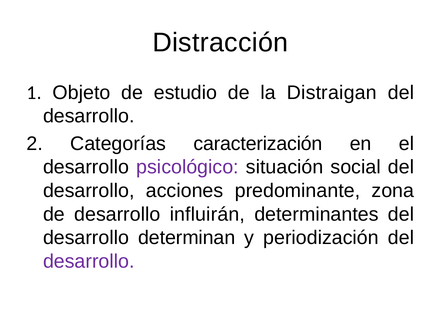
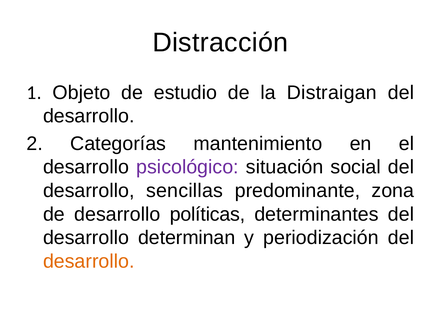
caracterización: caracterización -> mantenimiento
acciones: acciones -> sencillas
influirán: influirán -> políticas
desarrollo at (89, 261) colour: purple -> orange
